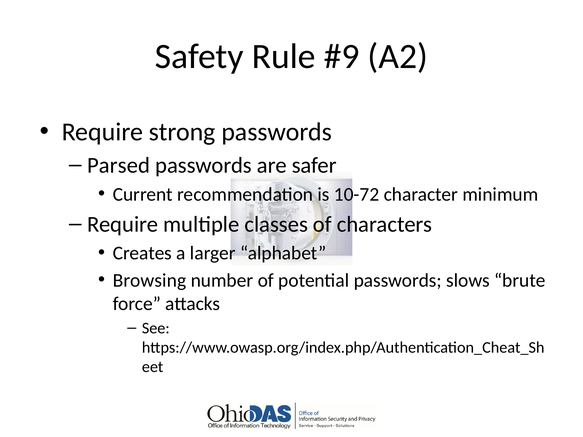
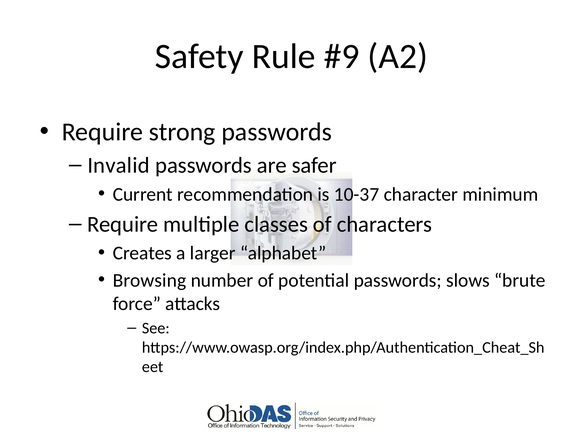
Parsed: Parsed -> Invalid
10-72: 10-72 -> 10-37
